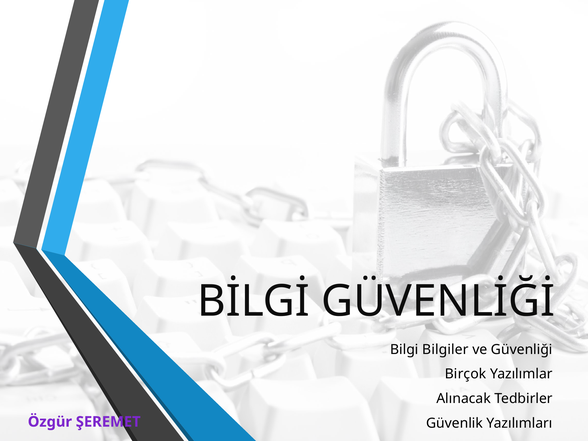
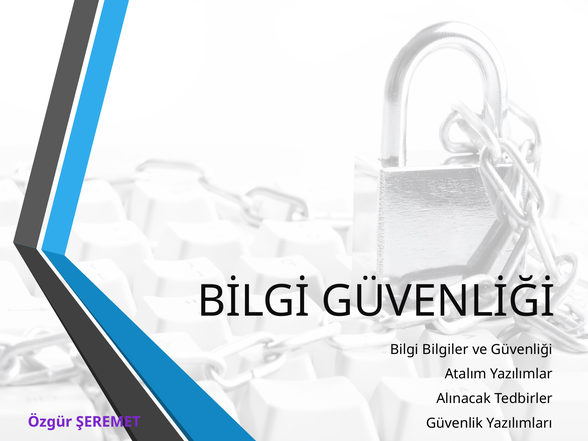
Birçok: Birçok -> Atalım
